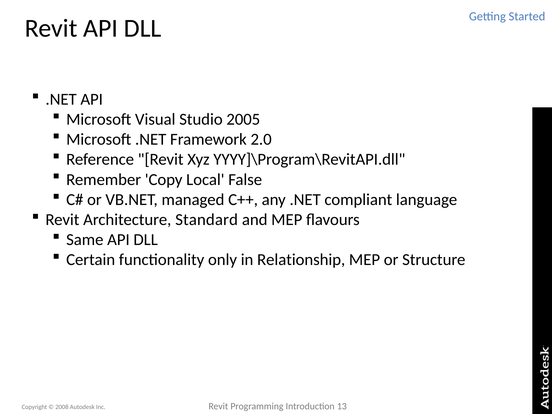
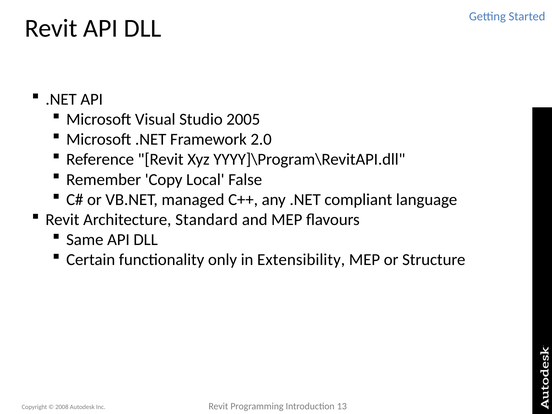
Relationship: Relationship -> Extensibility
